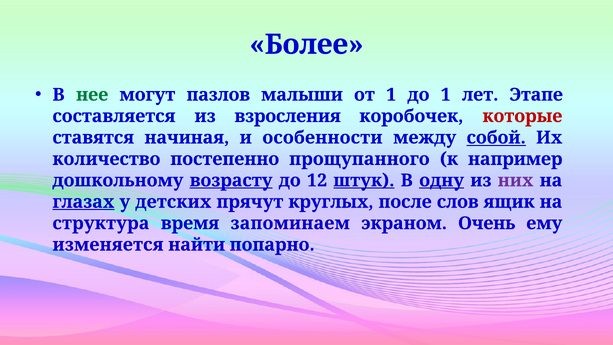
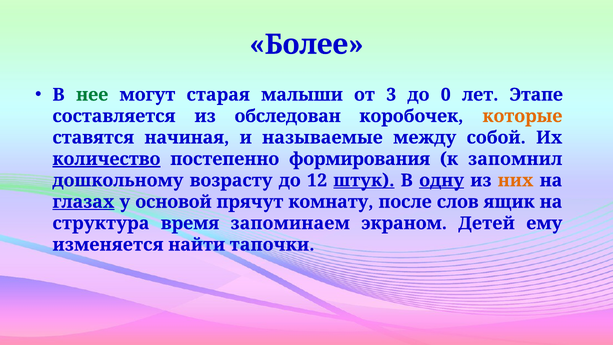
пазлов: пазлов -> старая
от 1: 1 -> 3
до 1: 1 -> 0
взросления: взросления -> обследован
которые colour: red -> orange
особенности: особенности -> называемые
собой underline: present -> none
количество underline: none -> present
прощупанного: прощупанного -> формирования
например: например -> запомнил
возрасту underline: present -> none
них colour: purple -> orange
детских: детских -> основой
круглых: круглых -> комнату
Очень: Очень -> Детей
попарно: попарно -> тапочки
